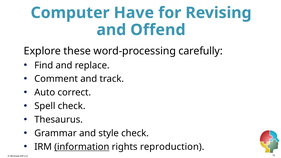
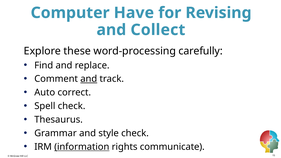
Offend: Offend -> Collect
and at (89, 79) underline: none -> present
reproduction: reproduction -> communicate
